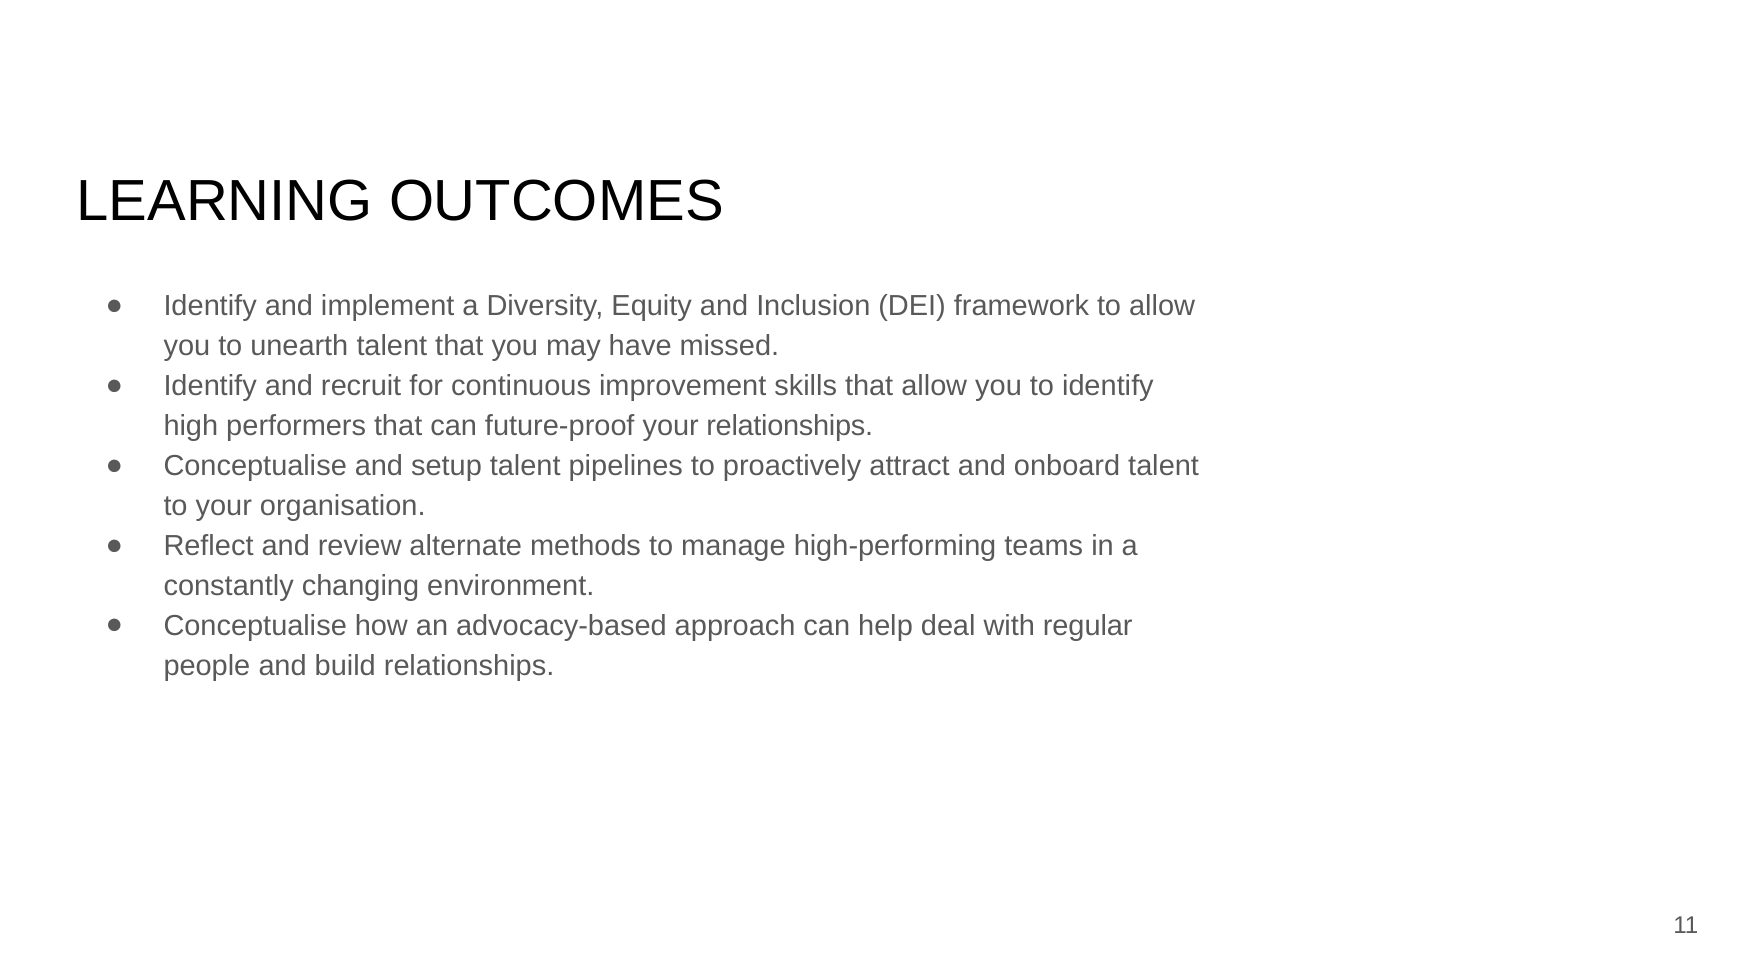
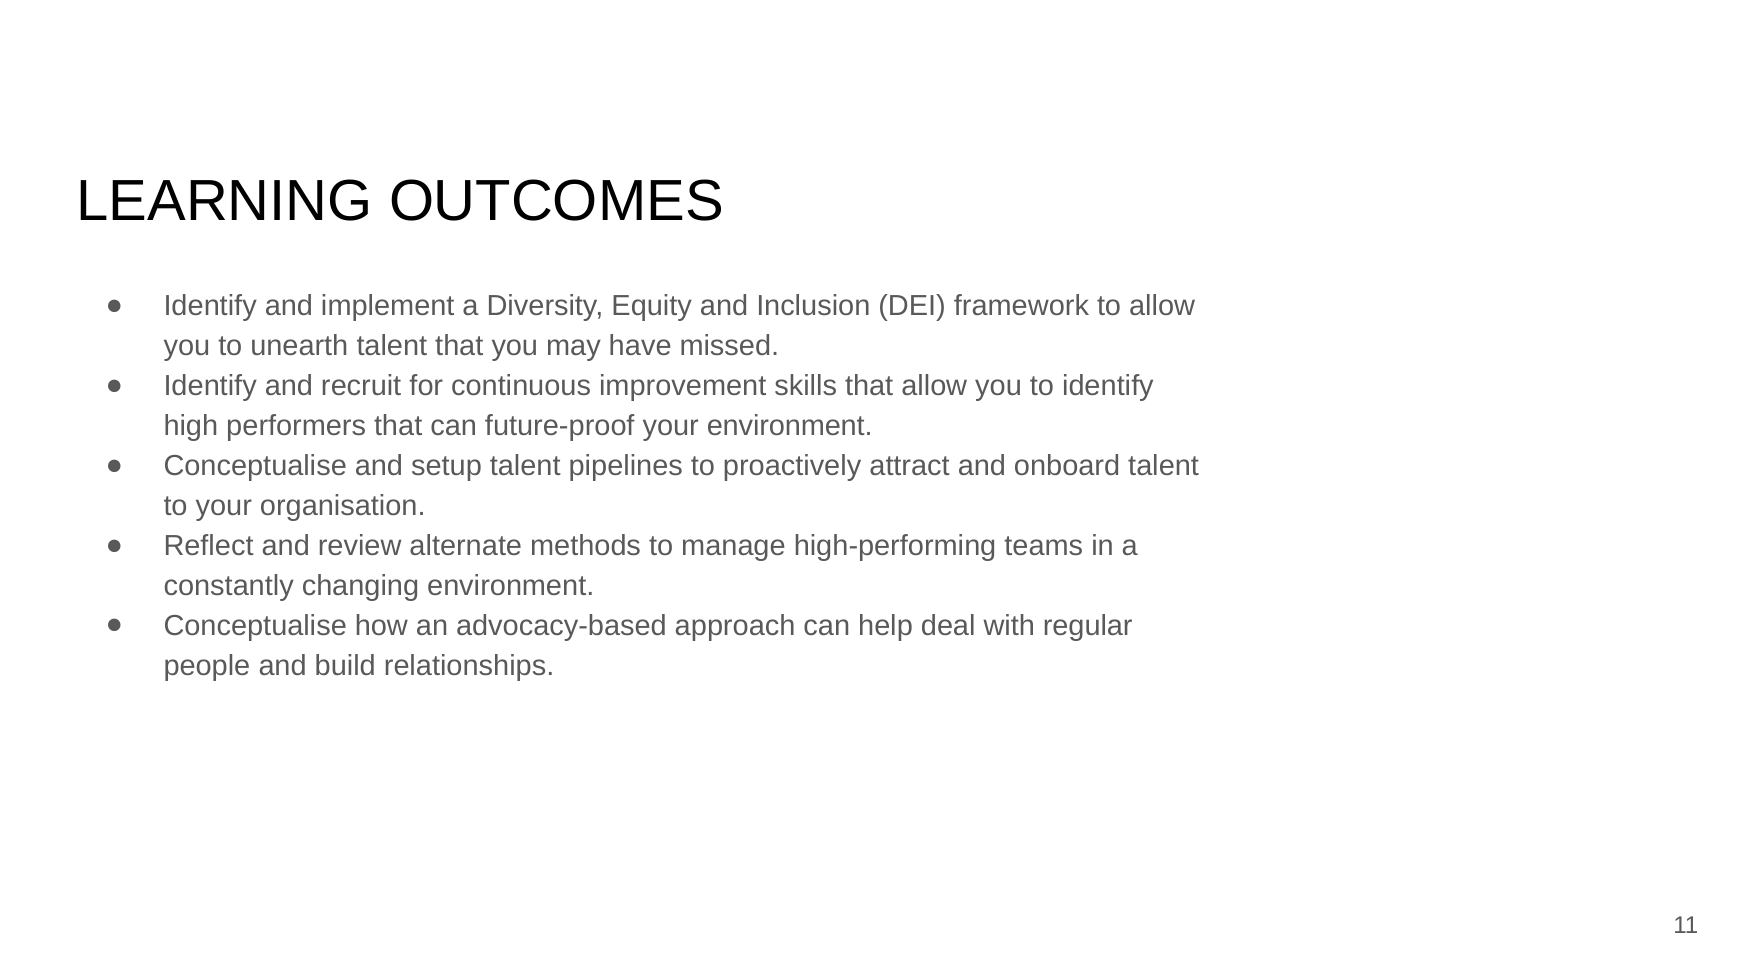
your relationships: relationships -> environment
